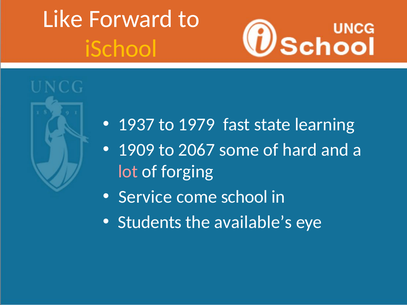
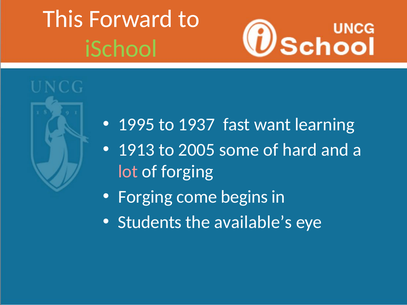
Like: Like -> This
iSchool colour: yellow -> light green
1937: 1937 -> 1995
1979: 1979 -> 1937
state: state -> want
1909: 1909 -> 1913
2067: 2067 -> 2005
Service at (145, 197): Service -> Forging
school: school -> begins
